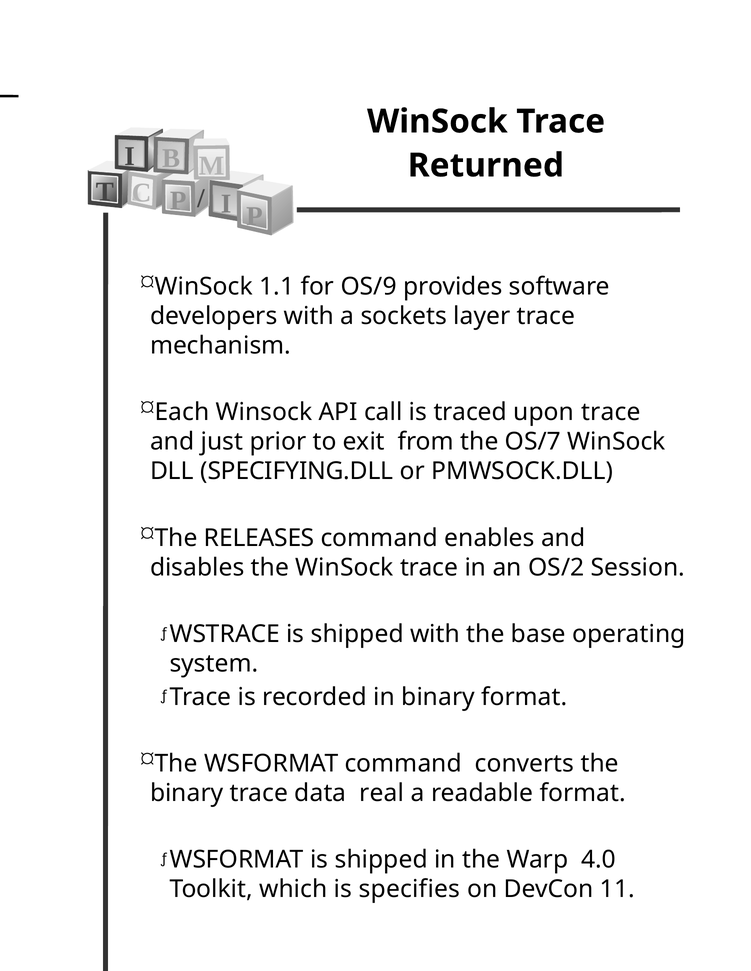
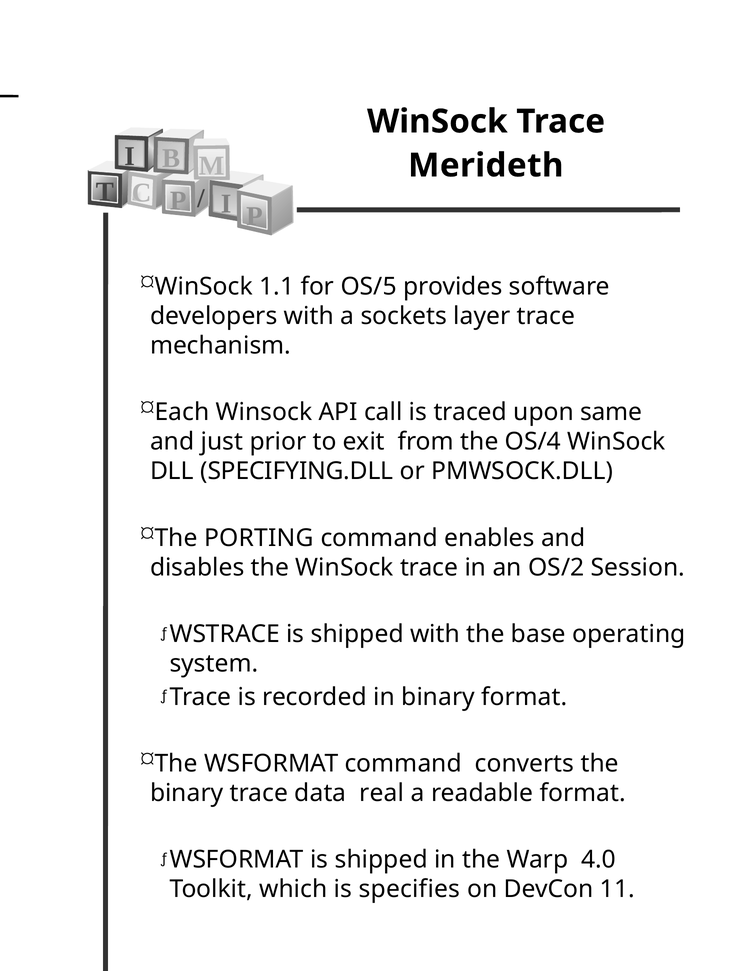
Returned: Returned -> Merideth
OS/9: OS/9 -> OS/5
upon trace: trace -> same
OS/7: OS/7 -> OS/4
RELEASES: RELEASES -> PORTING
